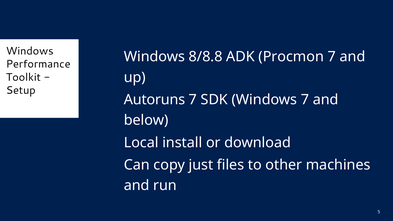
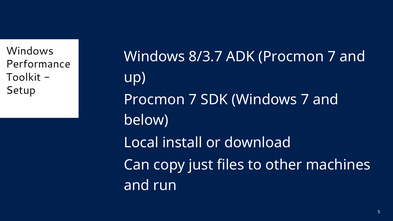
8/8.8: 8/8.8 -> 8/3.7
Autoruns at (154, 100): Autoruns -> Procmon
